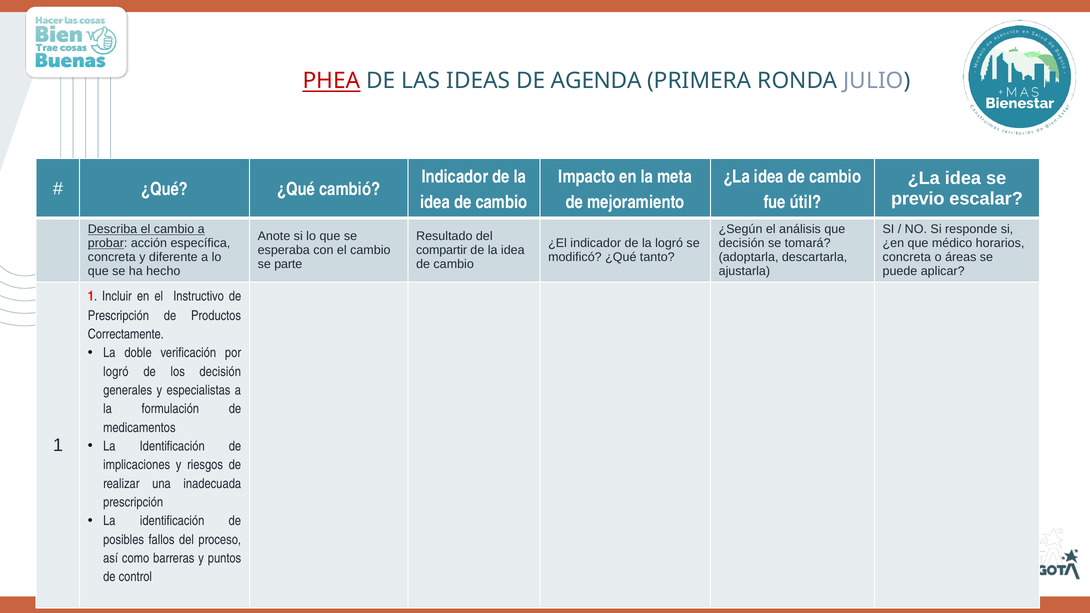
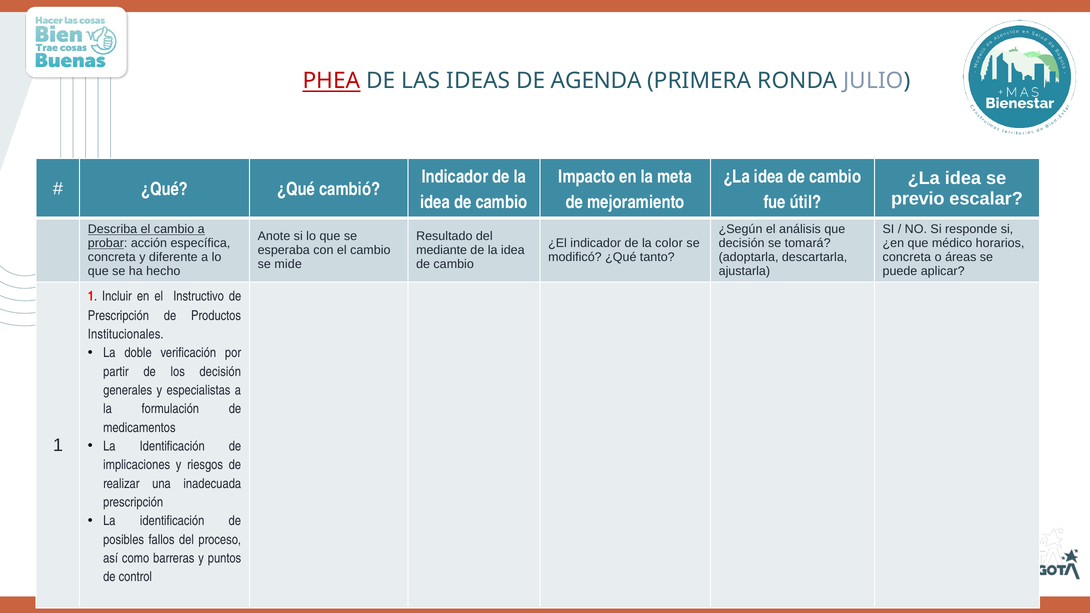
la logró: logró -> color
compartir: compartir -> mediante
parte: parte -> mide
Correctamente: Correctamente -> Institucionales
logró at (116, 372): logró -> partir
